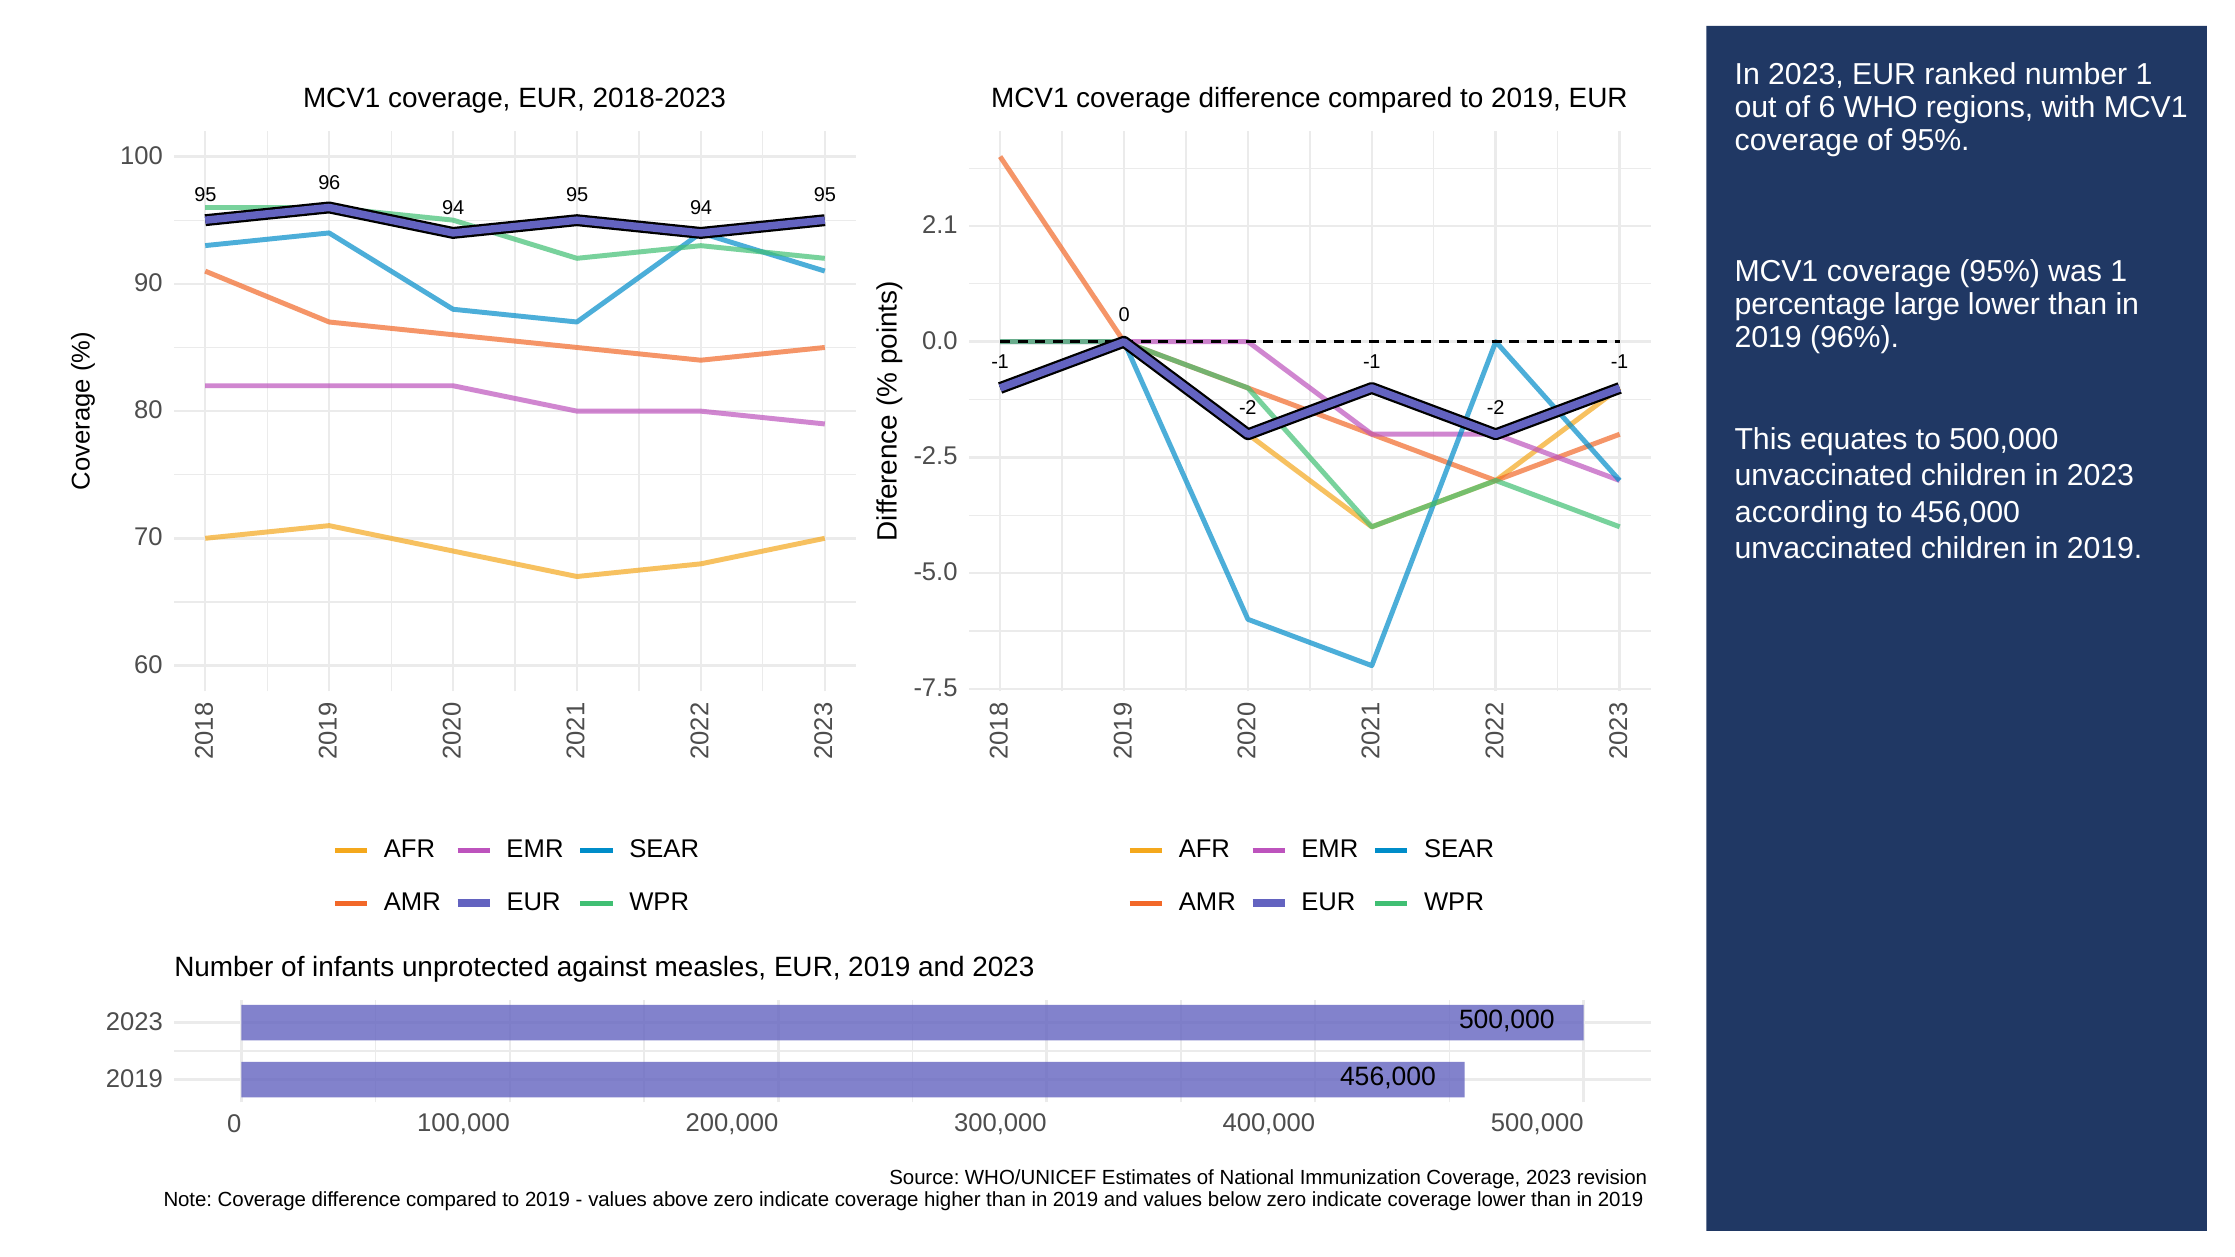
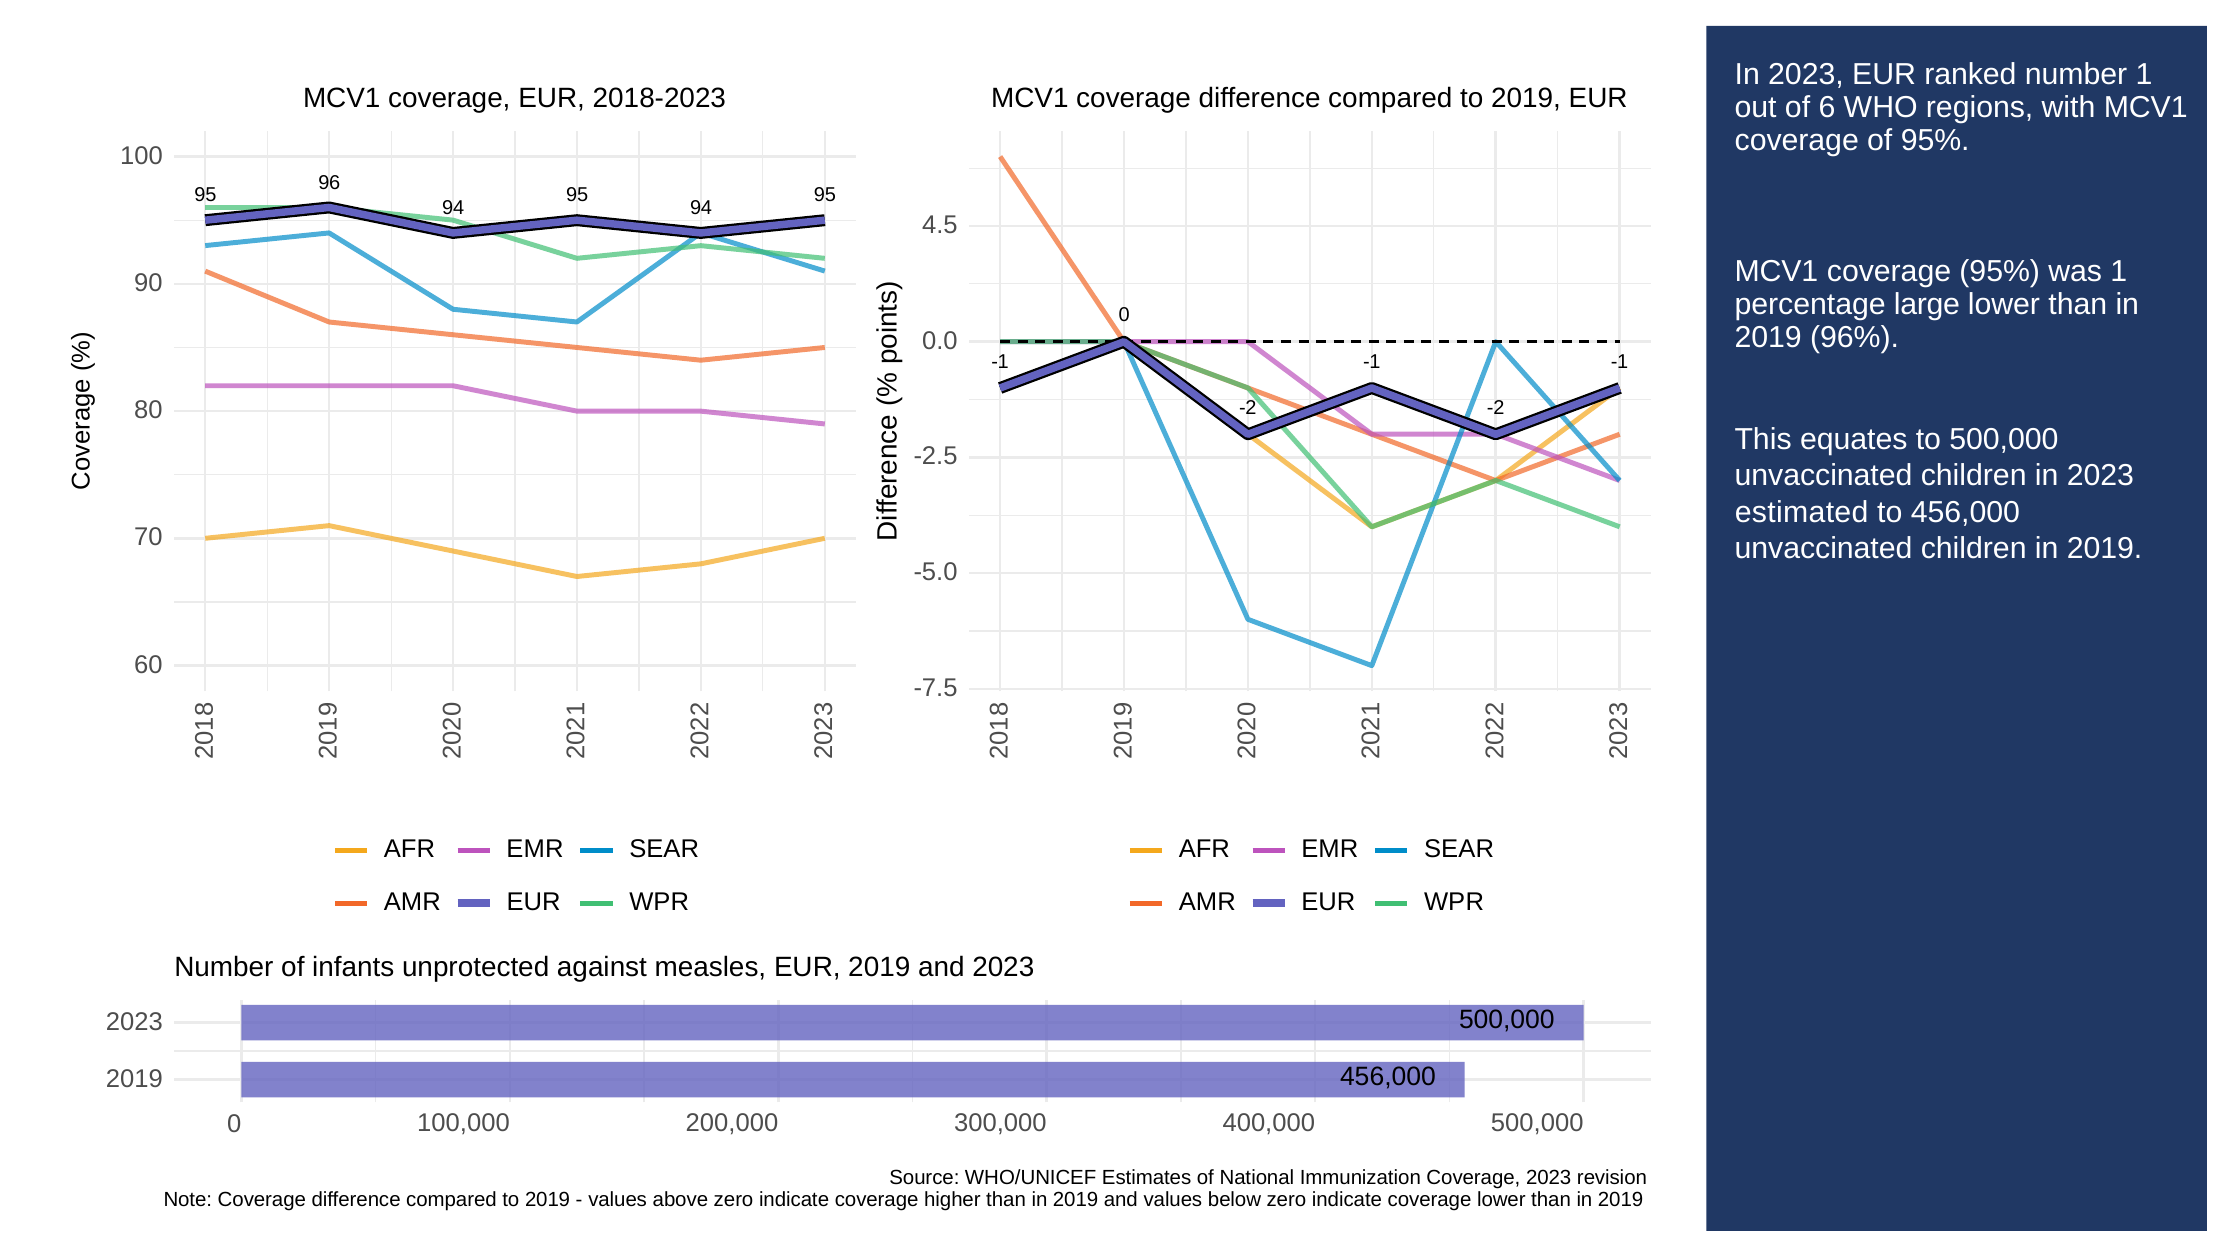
2.1: 2.1 -> 4.5
according: according -> estimated
